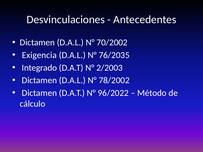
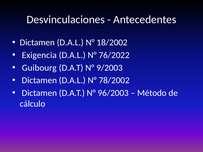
70/2002: 70/2002 -> 18/2002
76/2035: 76/2035 -> 76/2022
Integrado: Integrado -> Guibourg
2/2003: 2/2003 -> 9/2003
96/2022: 96/2022 -> 96/2003
